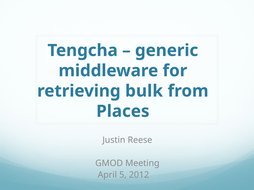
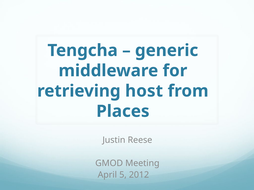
bulk: bulk -> host
